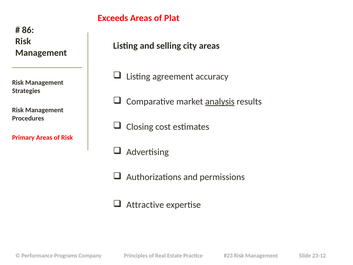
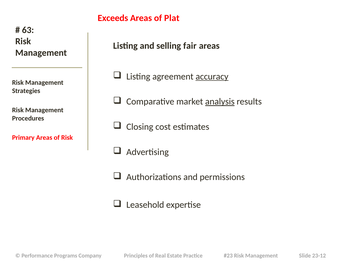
86: 86 -> 63
city: city -> fair
accuracy underline: none -> present
Attractive: Attractive -> Leasehold
